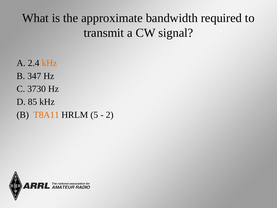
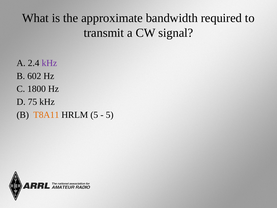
kHz at (49, 63) colour: orange -> purple
347: 347 -> 602
3730: 3730 -> 1800
85: 85 -> 75
2 at (110, 115): 2 -> 5
